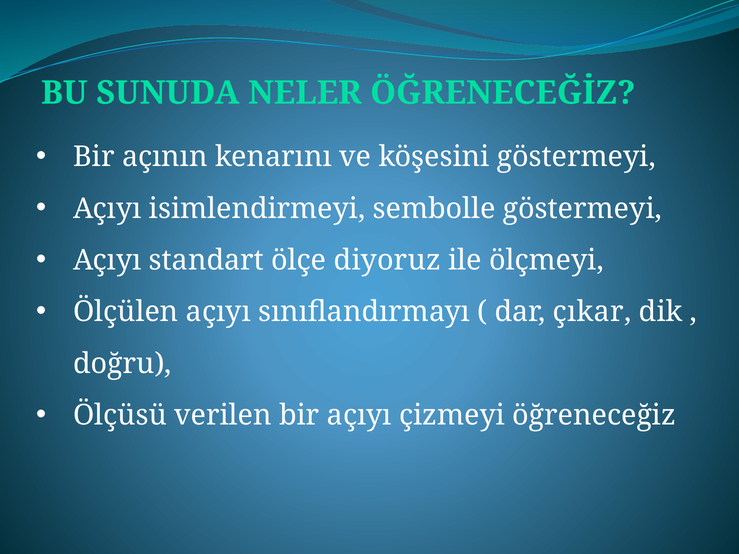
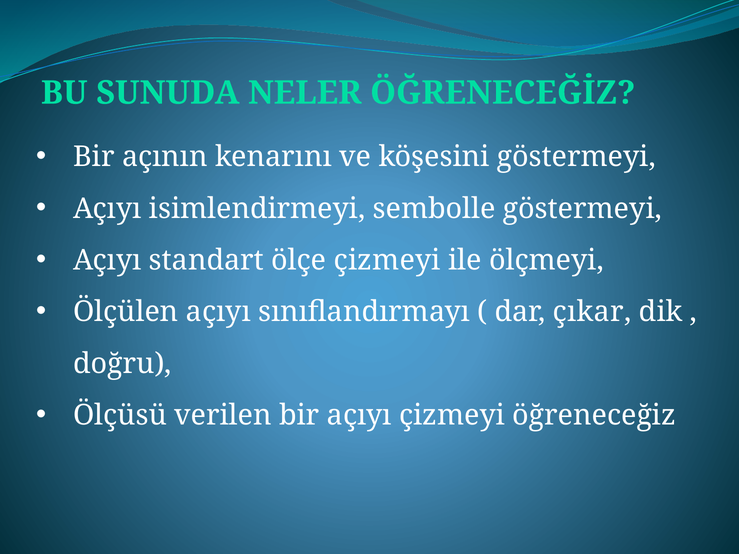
ölçe diyoruz: diyoruz -> çizmeyi
